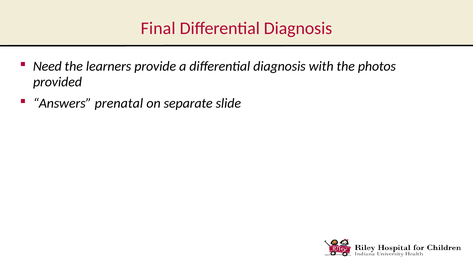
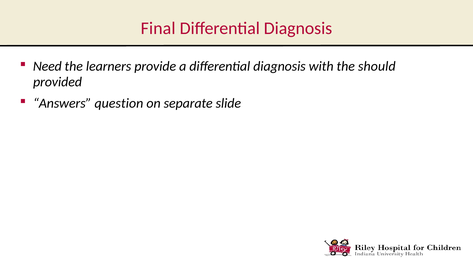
photos: photos -> should
prenatal: prenatal -> question
